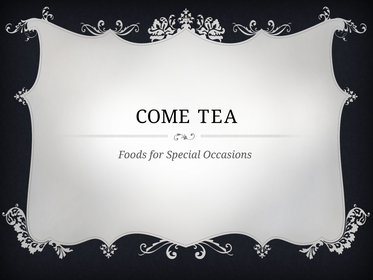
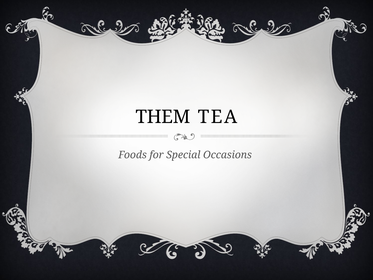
COME: COME -> THEM
